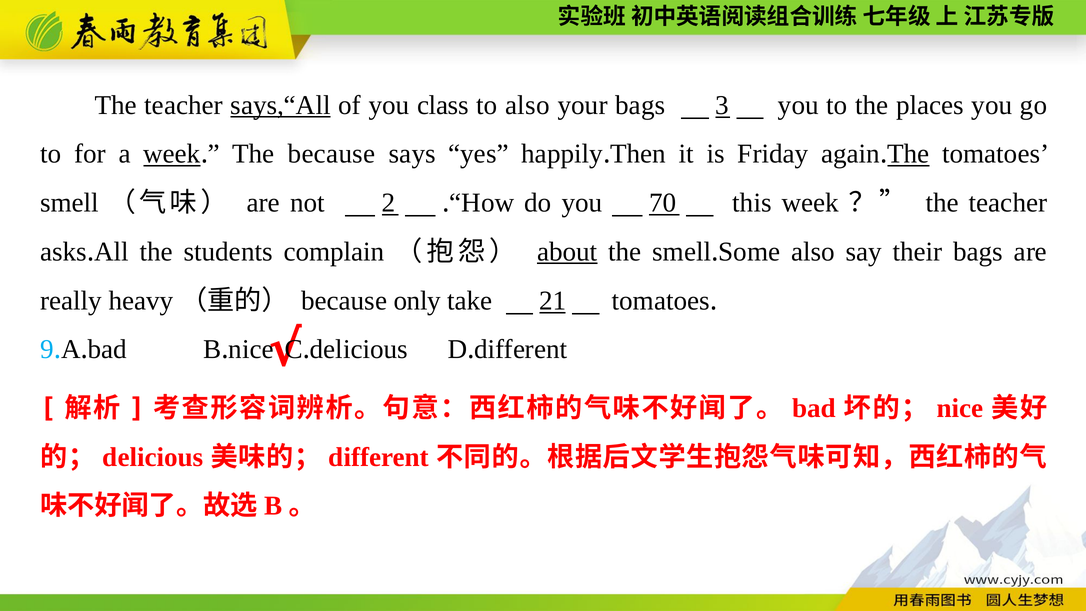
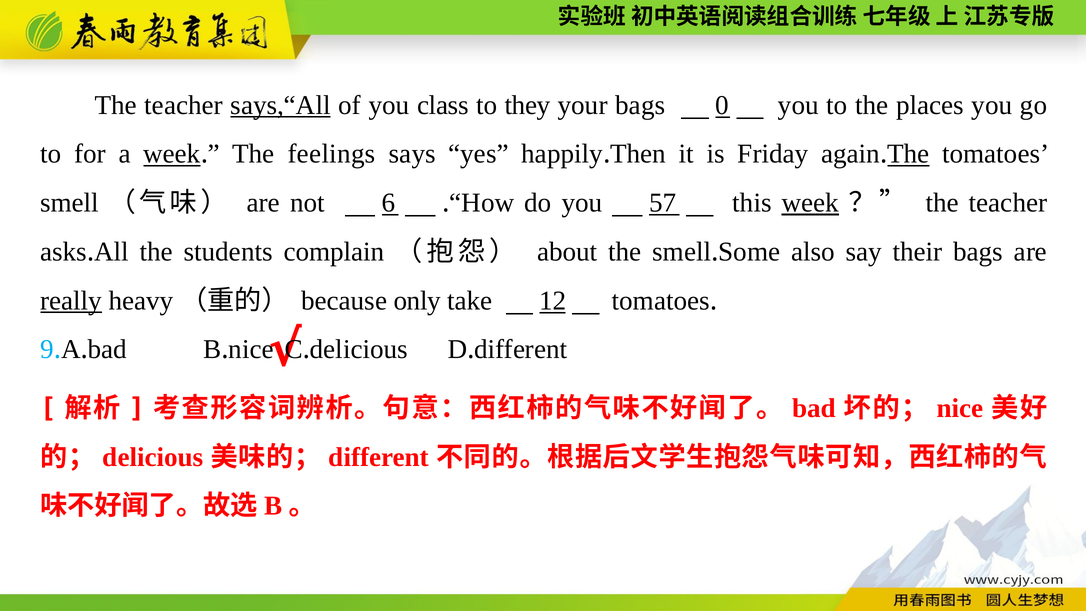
to also: also -> they
3: 3 -> 0
The because: because -> feelings
2: 2 -> 6
70: 70 -> 57
week at (810, 203) underline: none -> present
about underline: present -> none
really underline: none -> present
21: 21 -> 12
